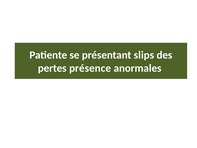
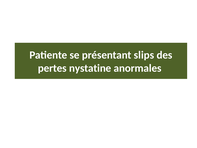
présence: présence -> nystatine
